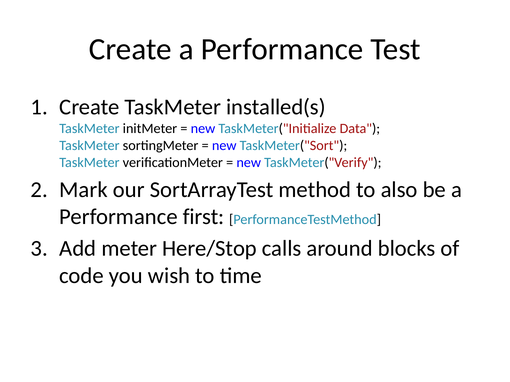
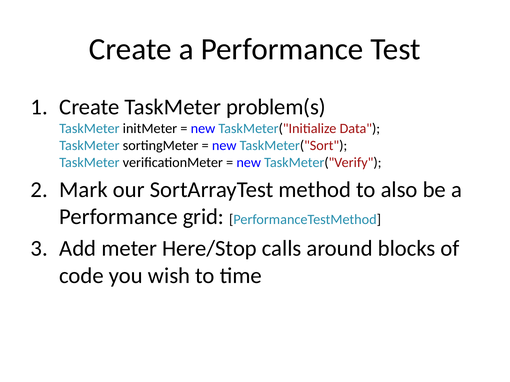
installed(s: installed(s -> problem(s
first: first -> grid
